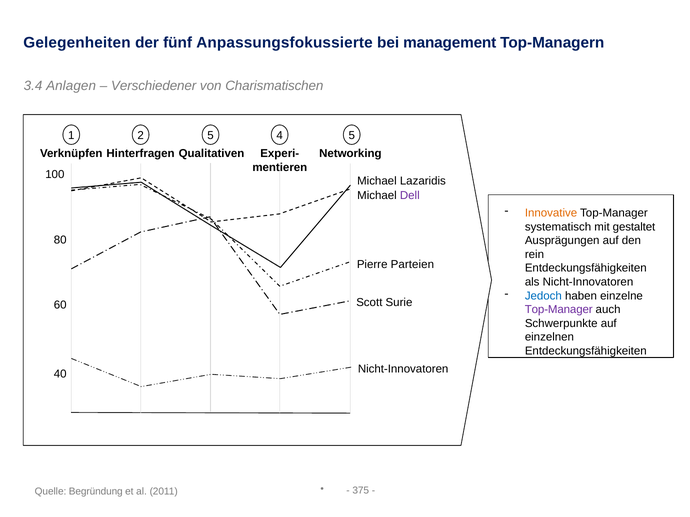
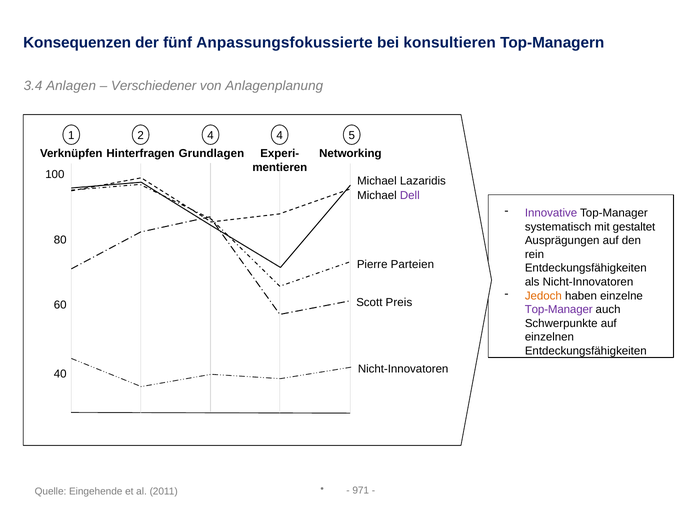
Gelegenheiten: Gelegenheiten -> Konsequenzen
management: management -> konsultieren
Charismatischen: Charismatischen -> Anlagenplanung
2 5: 5 -> 4
Qualitativen: Qualitativen -> Grundlagen
Innovative colour: orange -> purple
Jedoch colour: blue -> orange
Surie: Surie -> Preis
Begründung: Begründung -> Eingehende
375: 375 -> 971
